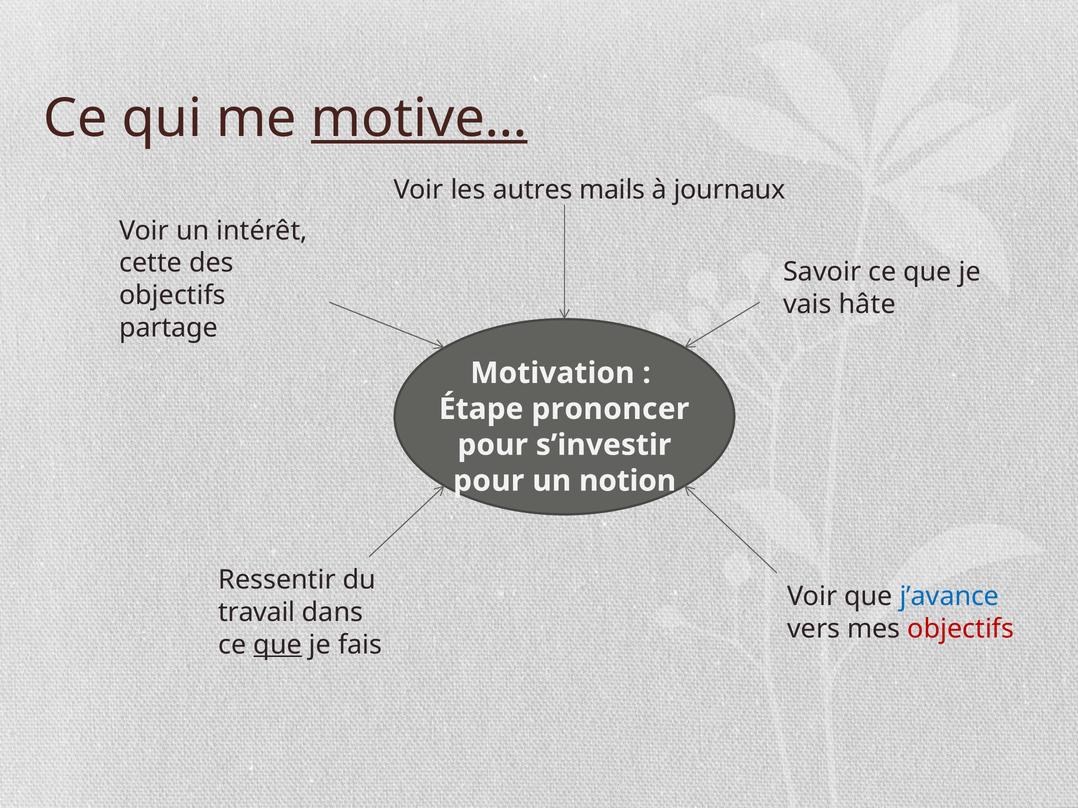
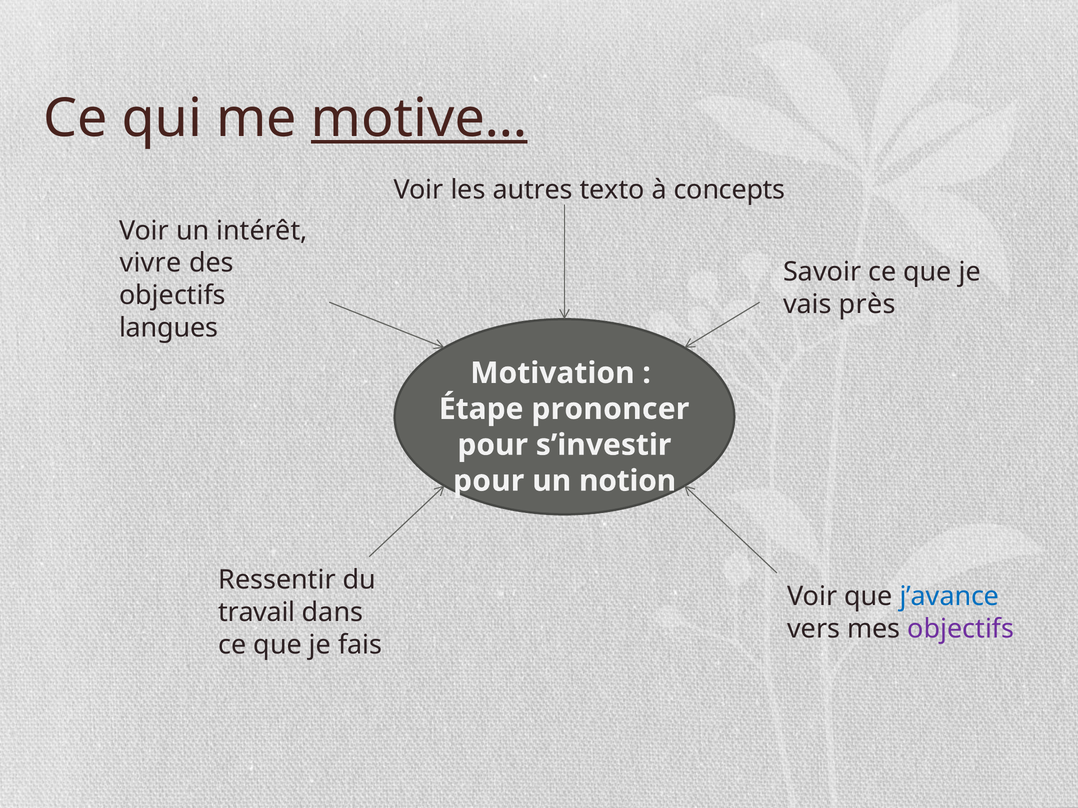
mails: mails -> texto
journaux: journaux -> concepts
cette: cette -> vivre
hâte: hâte -> près
partage: partage -> langues
objectifs at (961, 629) colour: red -> purple
que at (278, 645) underline: present -> none
